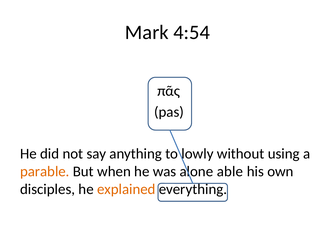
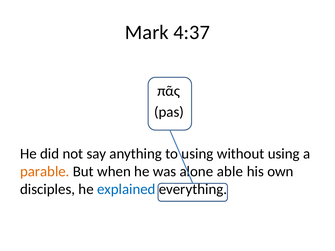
4:54: 4:54 -> 4:37
to lowly: lowly -> using
explained colour: orange -> blue
